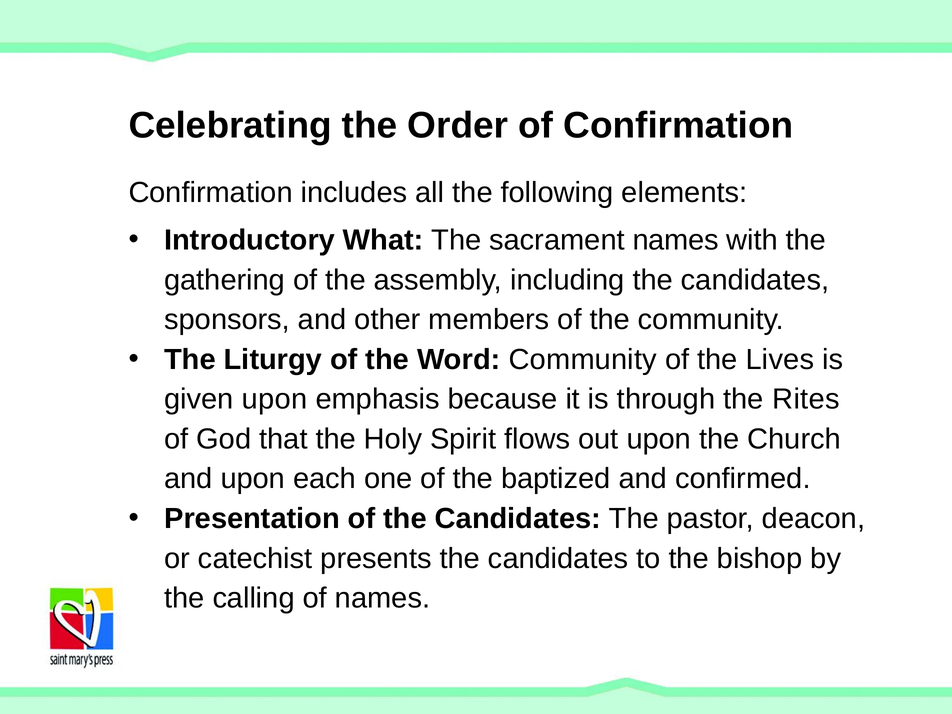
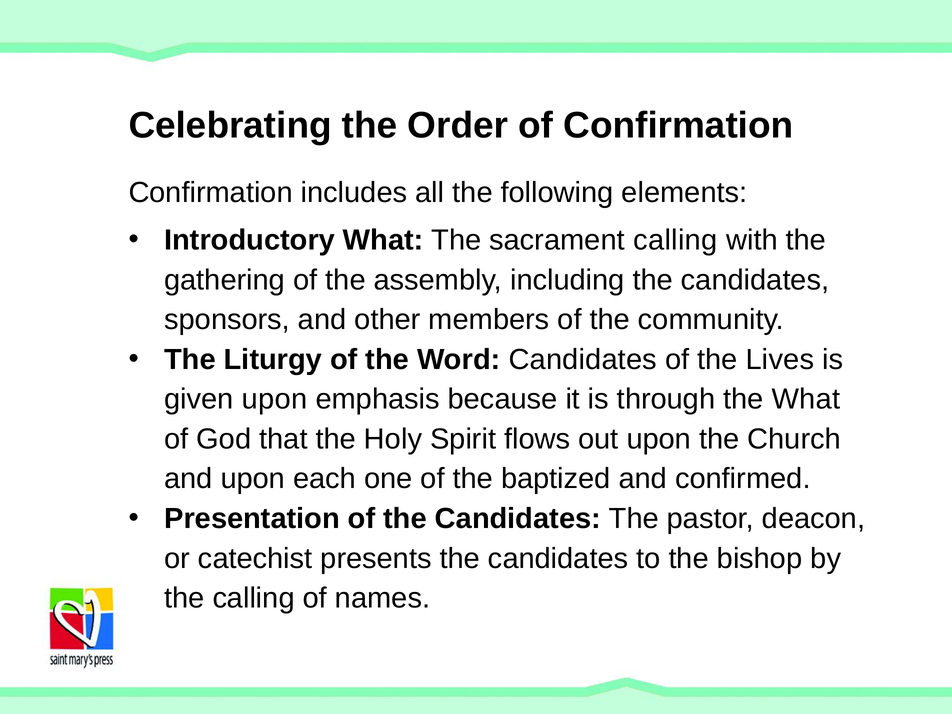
sacrament names: names -> calling
Word Community: Community -> Candidates
the Rites: Rites -> What
